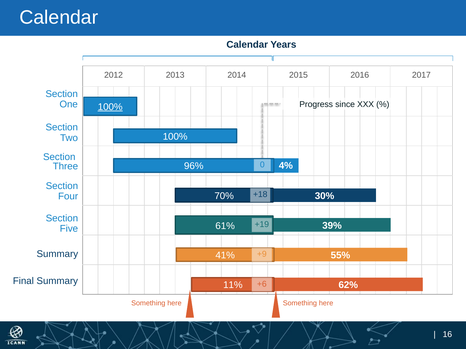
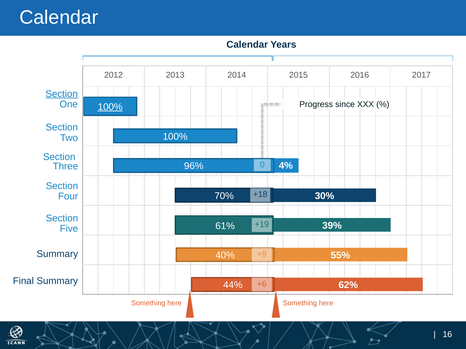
Section at (62, 94) underline: none -> present
41%: 41% -> 40%
11%: 11% -> 44%
